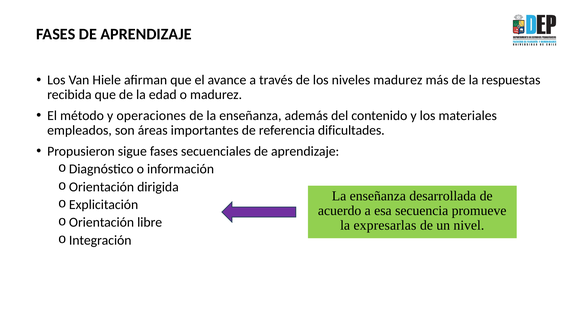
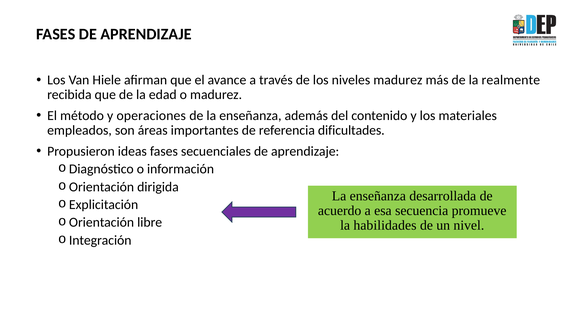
respuestas: respuestas -> realmente
sigue: sigue -> ideas
expresarlas: expresarlas -> habilidades
